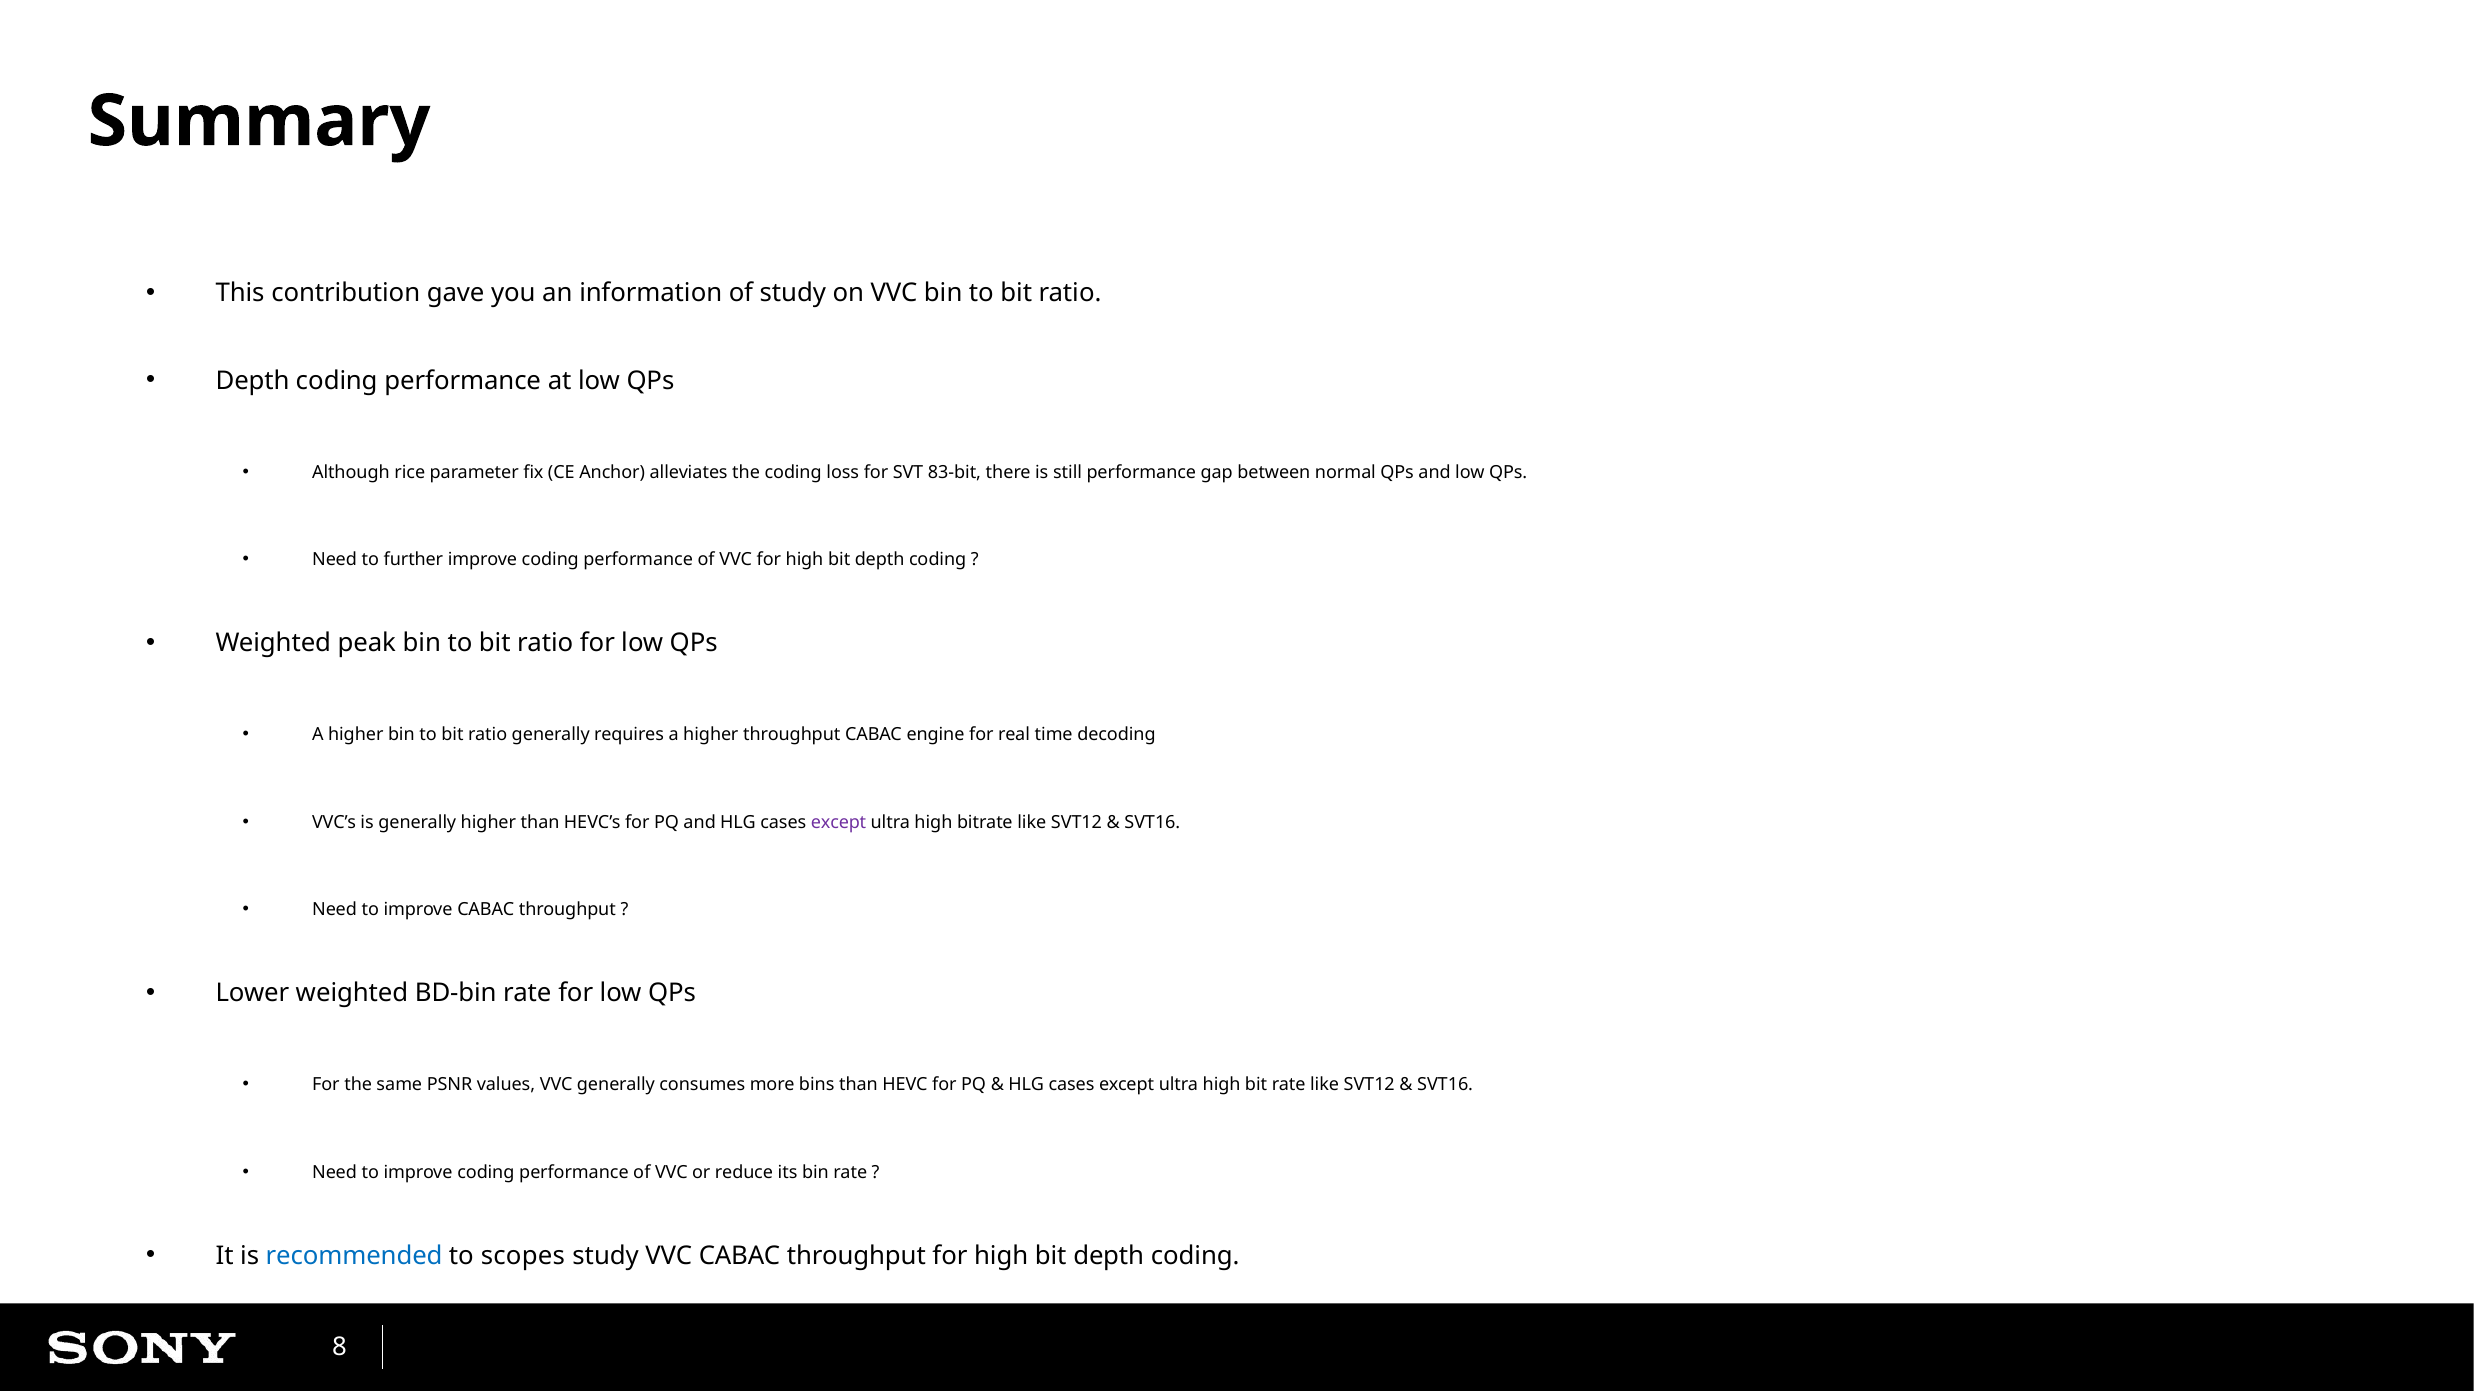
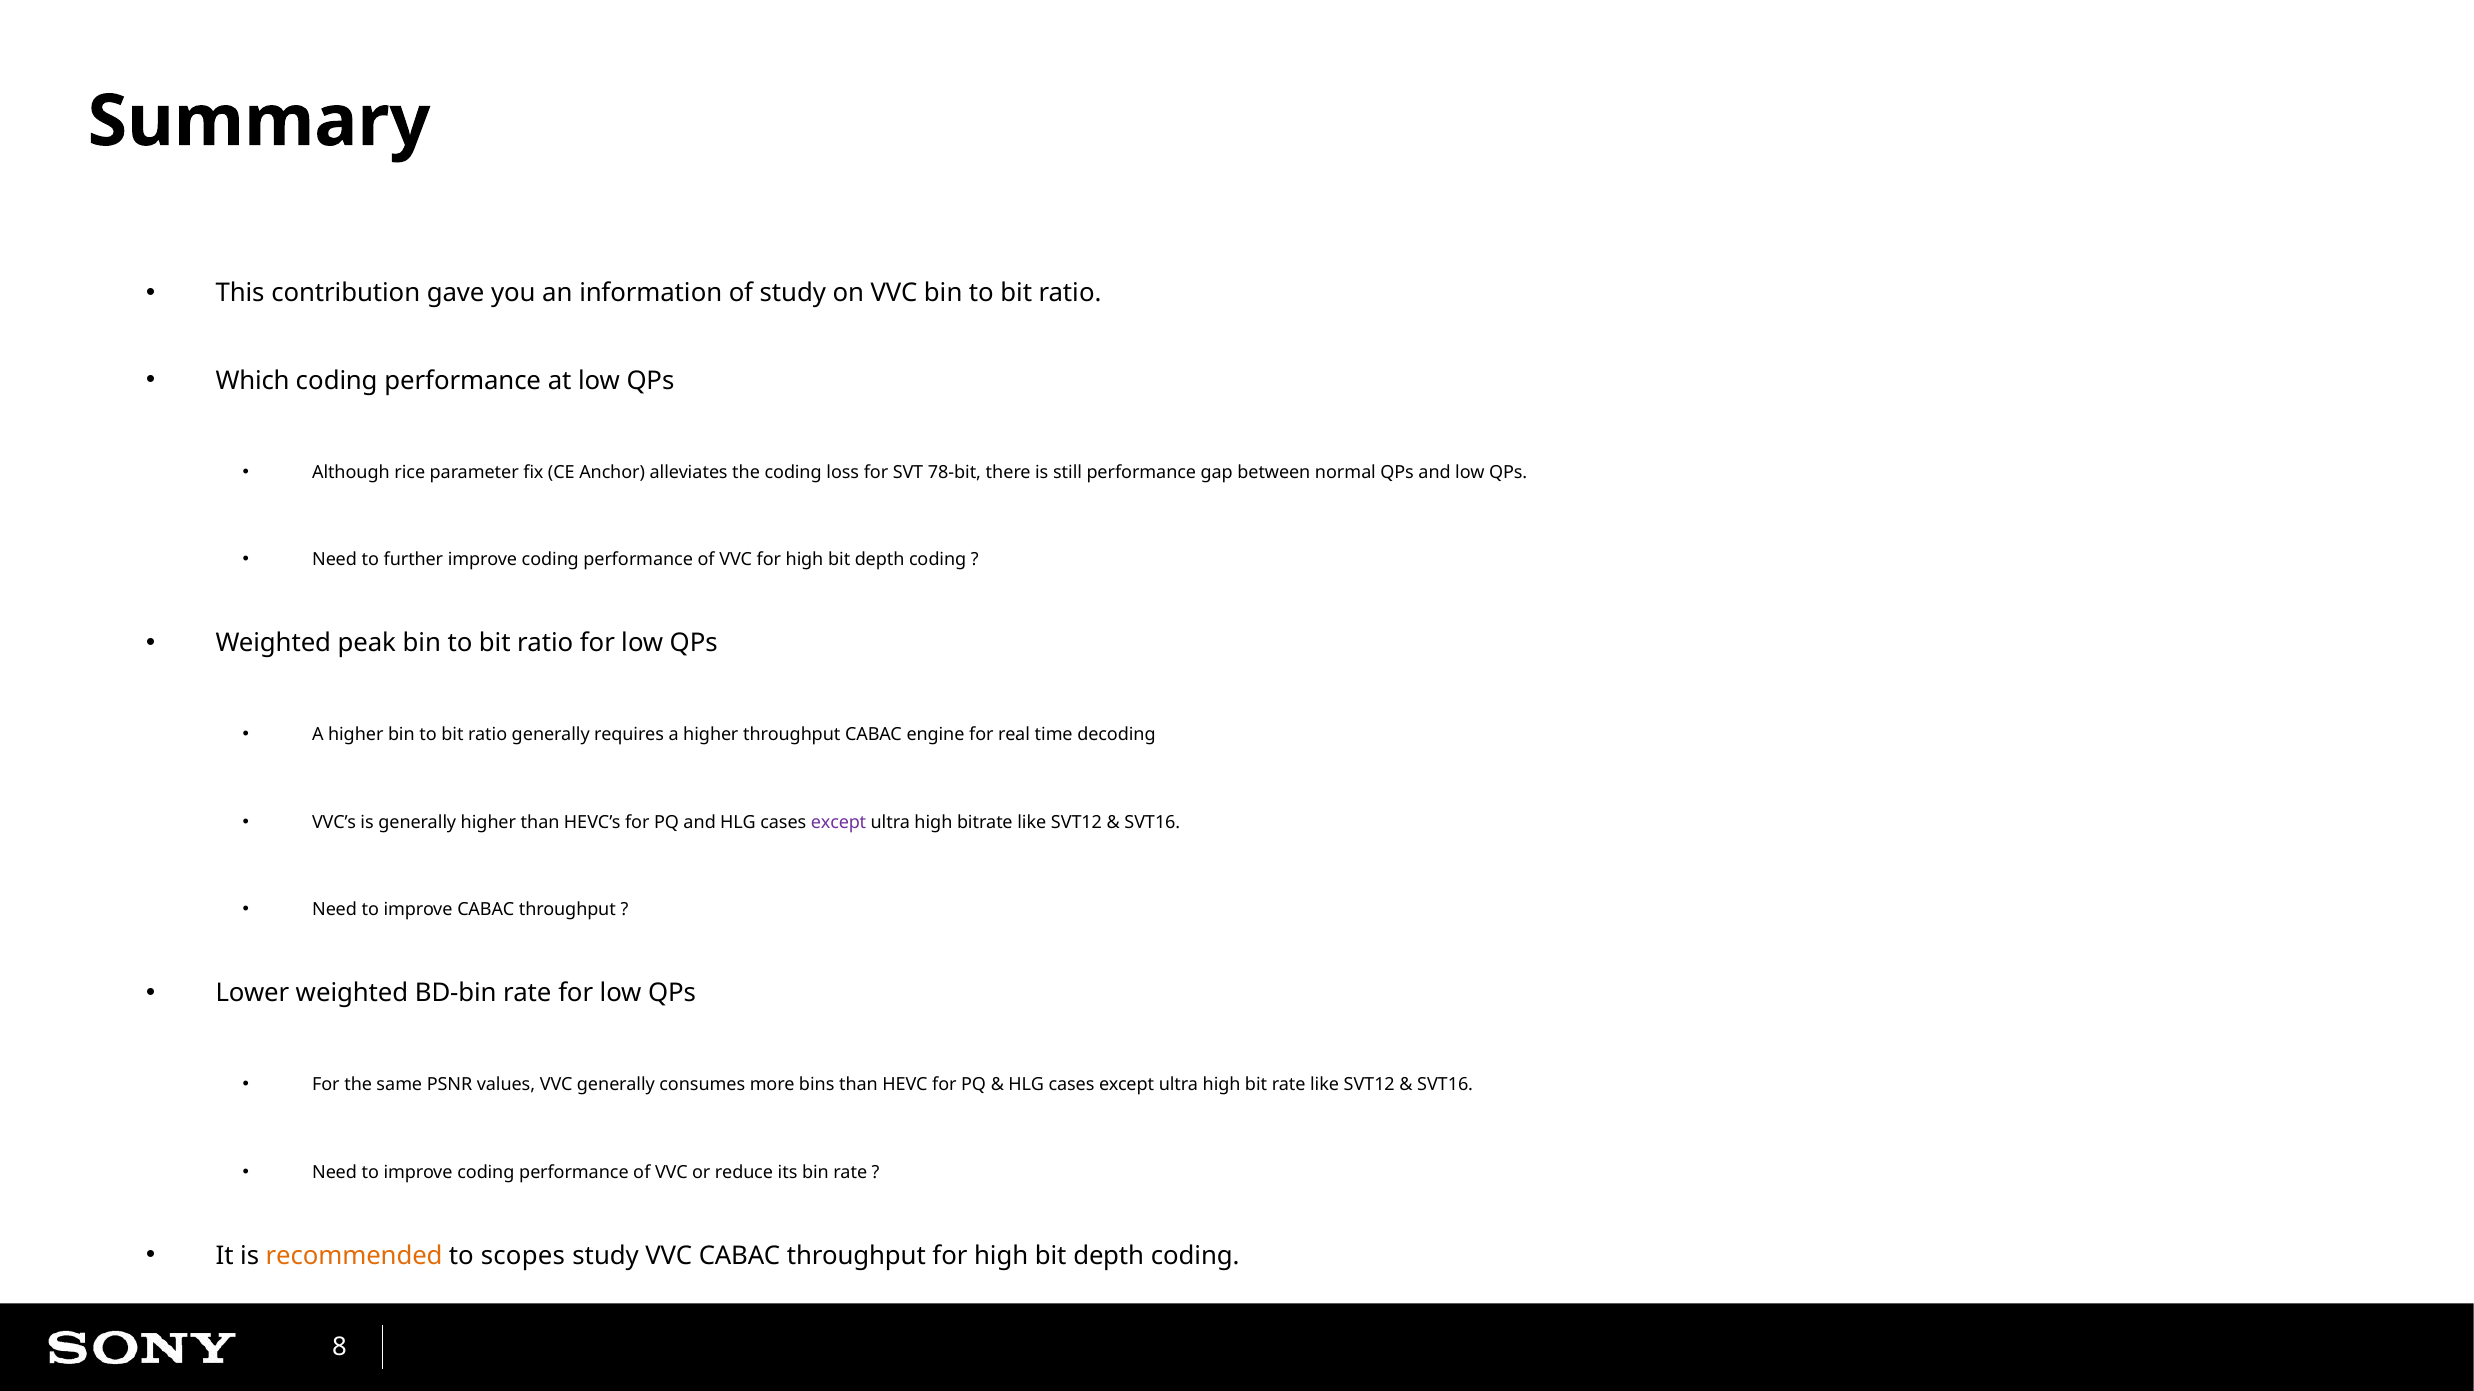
Depth at (253, 380): Depth -> Which
83-bit: 83-bit -> 78-bit
recommended colour: blue -> orange
